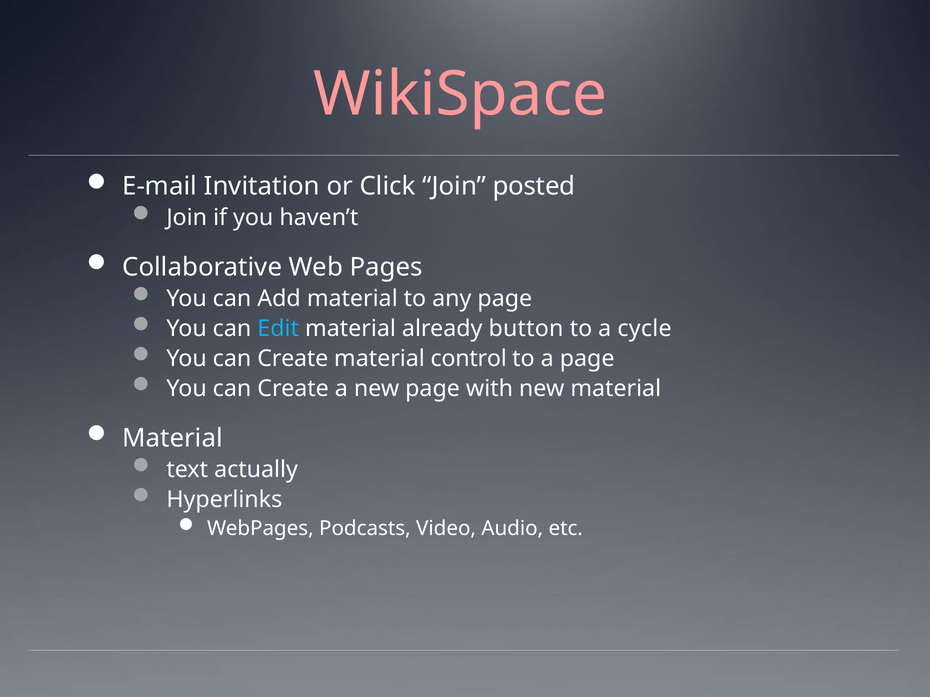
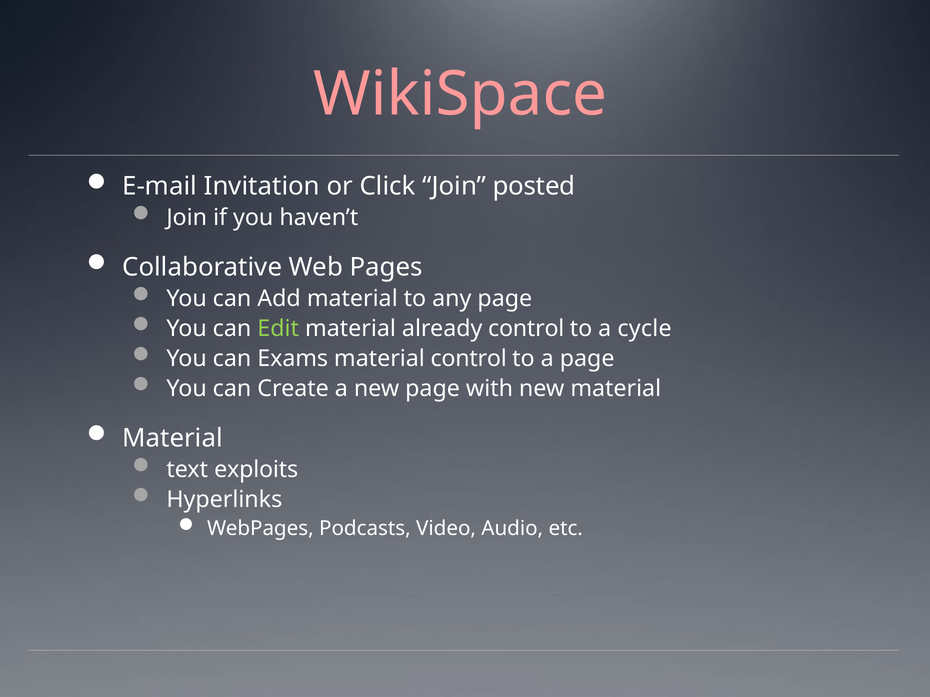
Edit colour: light blue -> light green
already button: button -> control
Create at (293, 359): Create -> Exams
actually: actually -> exploits
